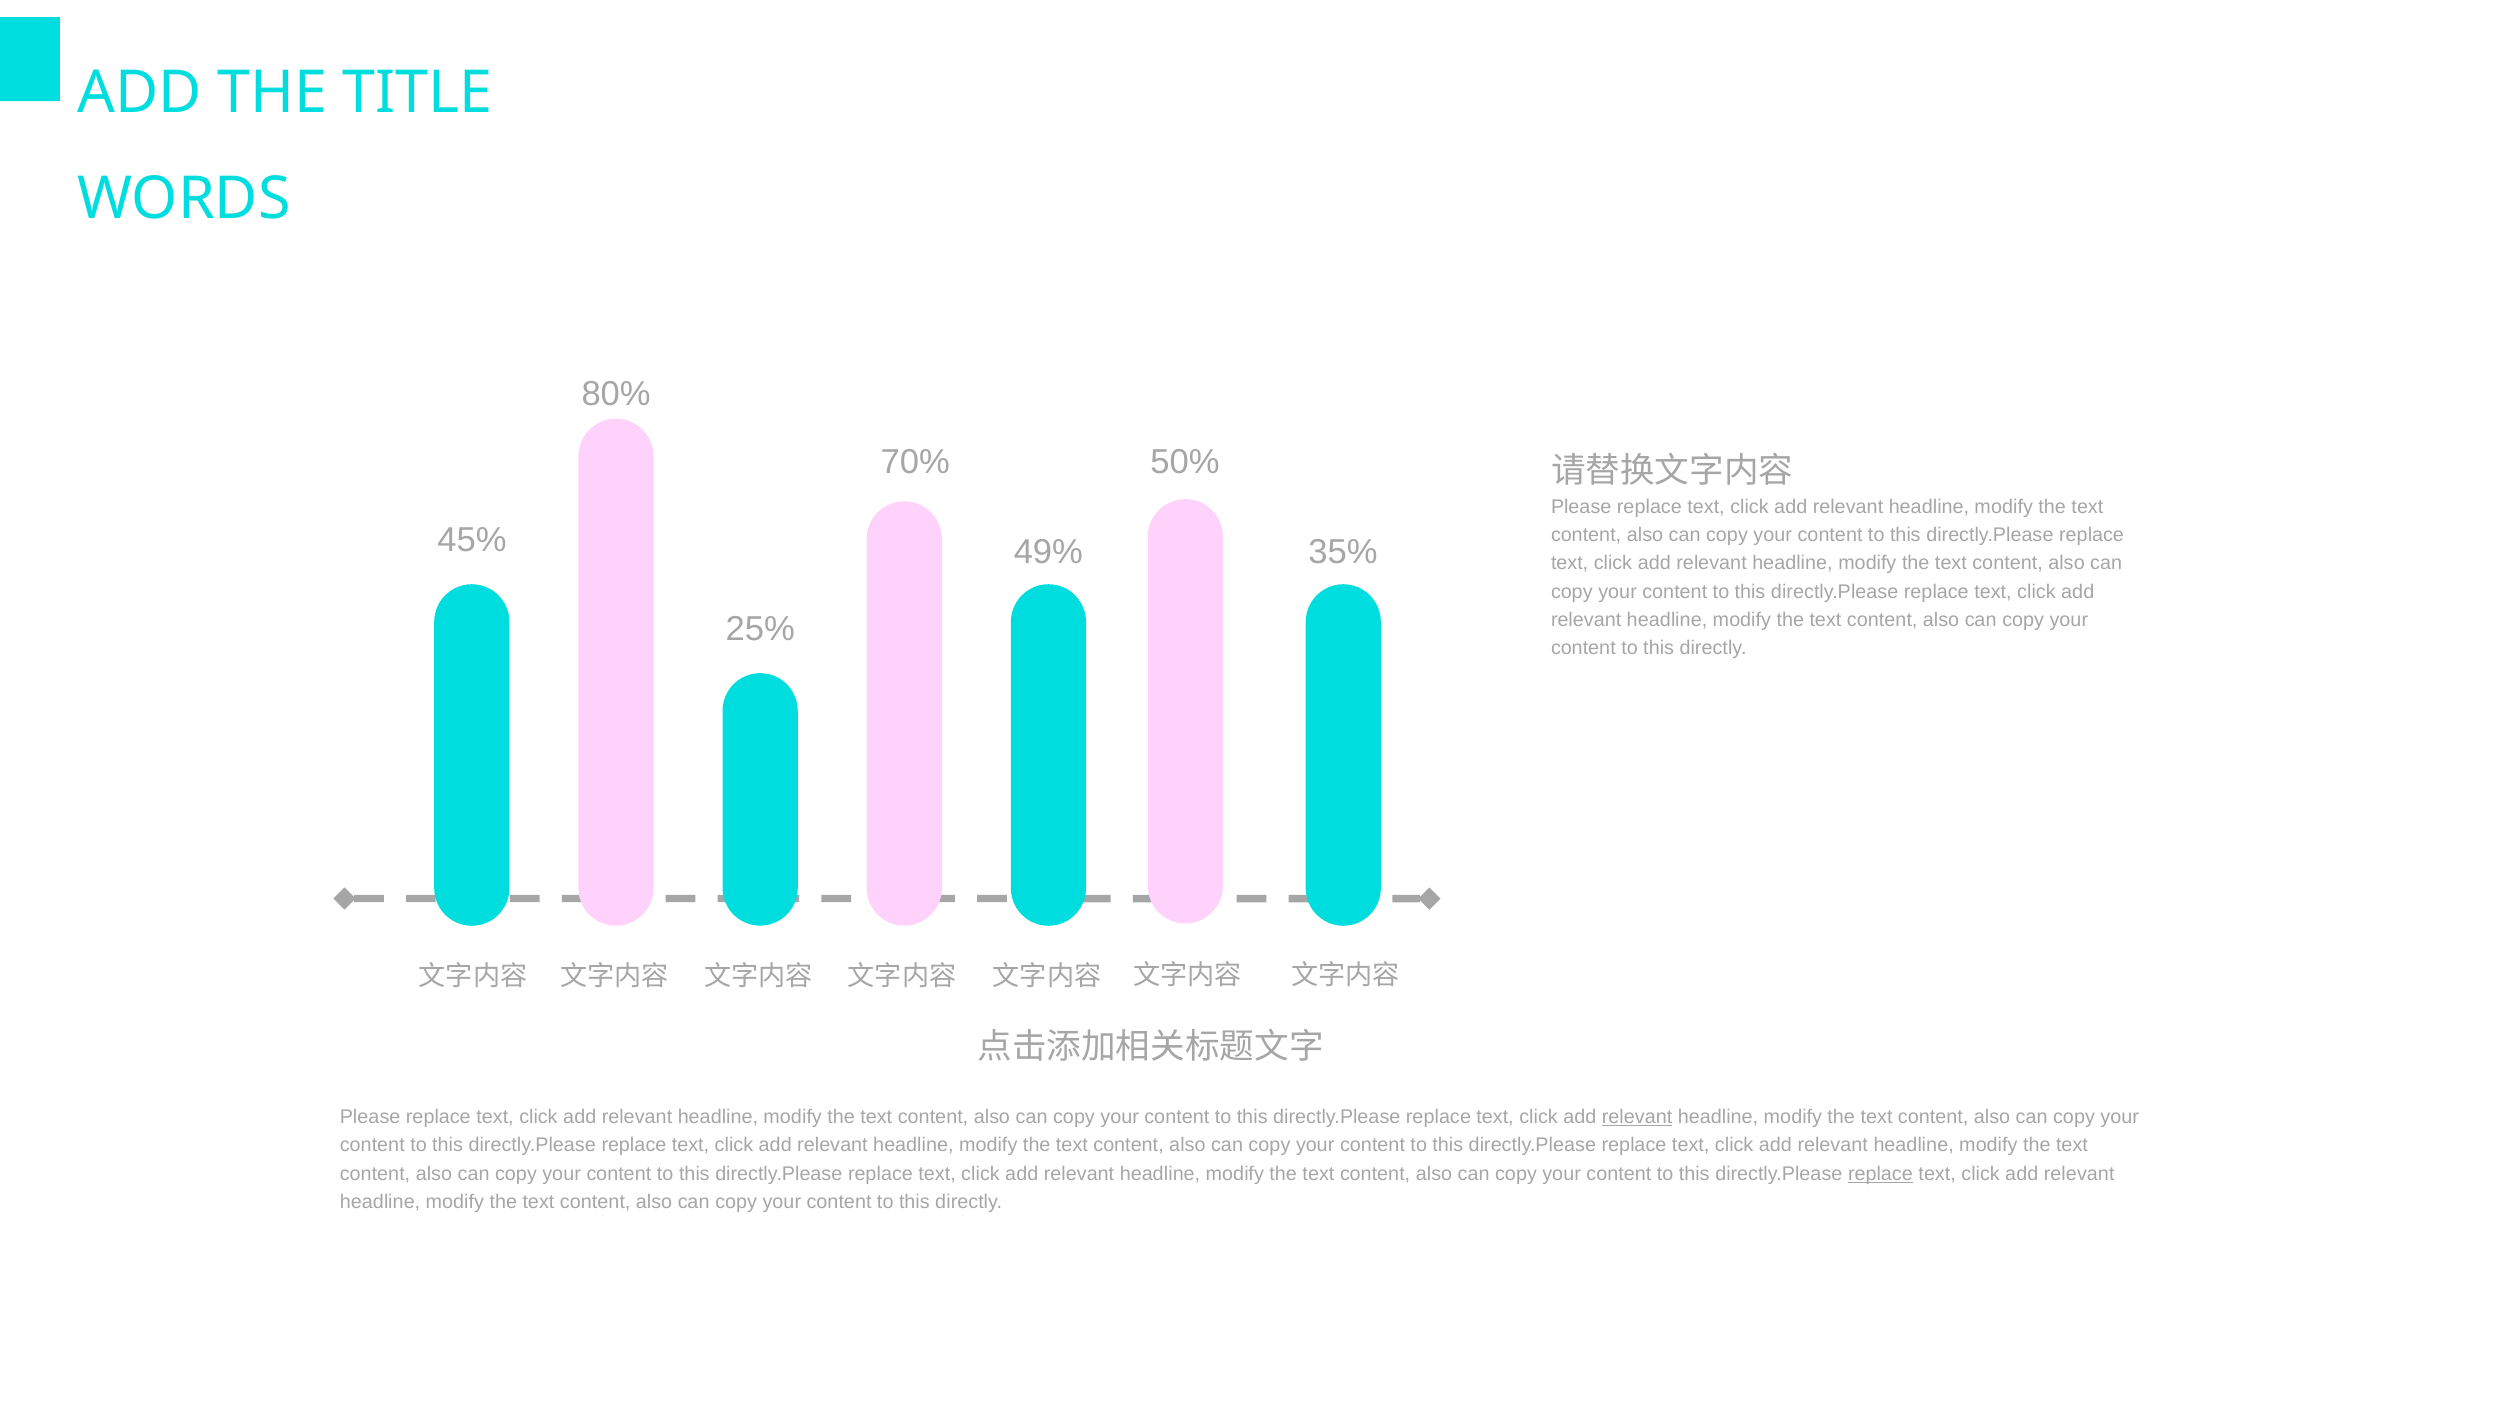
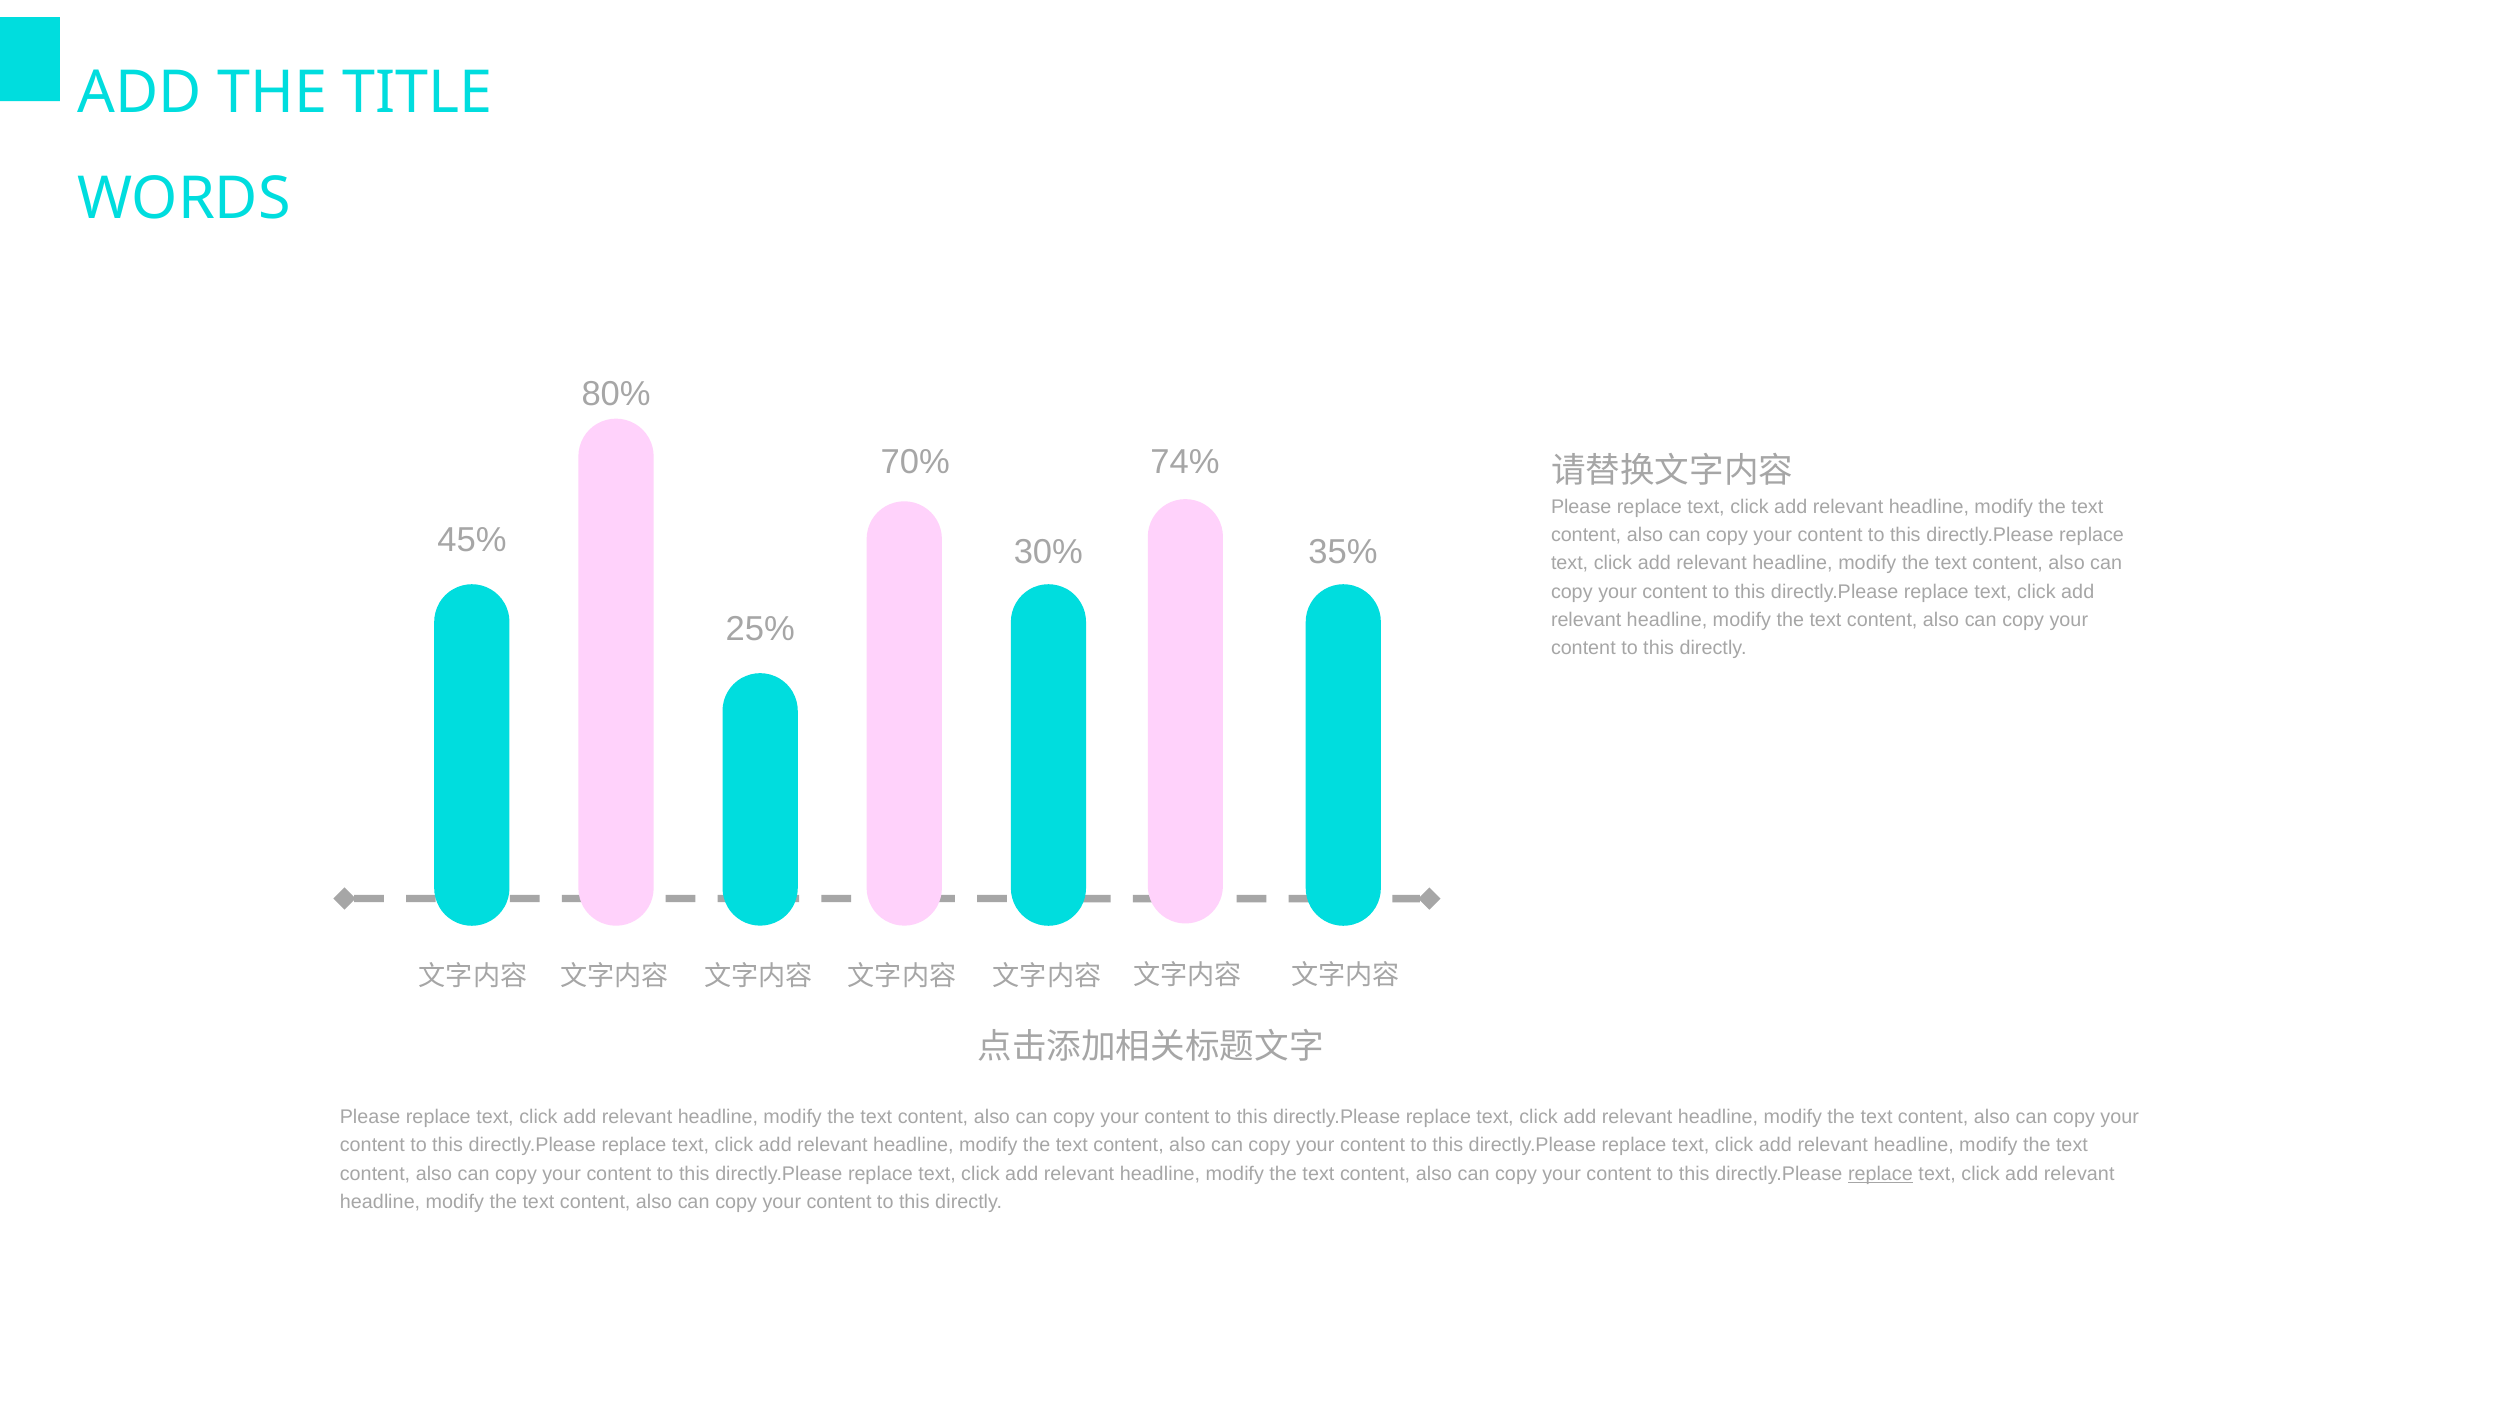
50%: 50% -> 74%
49%: 49% -> 30%
relevant at (1637, 1117) underline: present -> none
